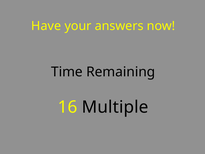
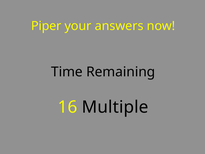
Have: Have -> Piper
